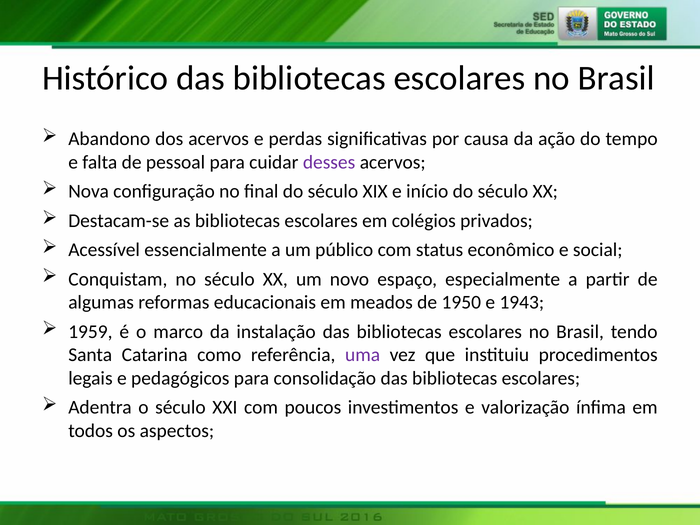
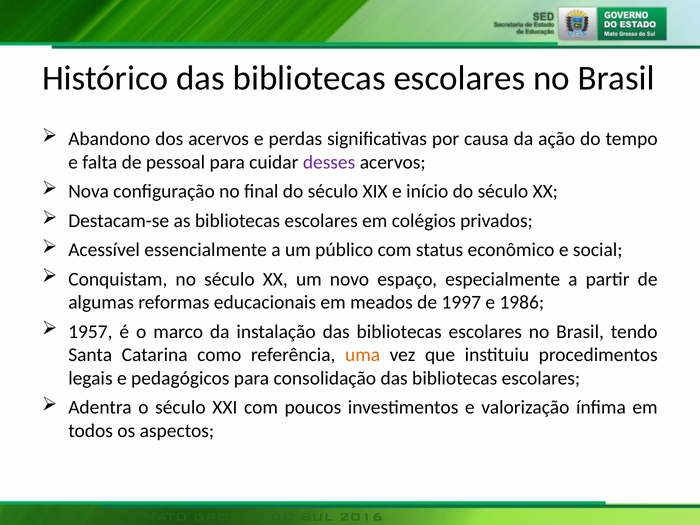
1950: 1950 -> 1997
1943: 1943 -> 1986
1959: 1959 -> 1957
uma colour: purple -> orange
